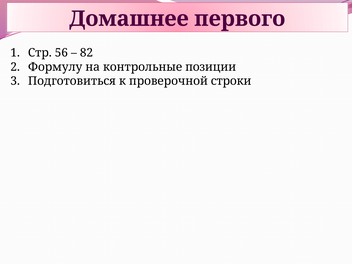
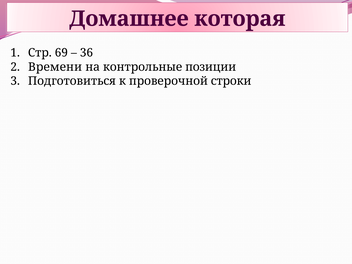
первого: первого -> которая
56: 56 -> 69
82: 82 -> 36
Формулу: Формулу -> Времени
